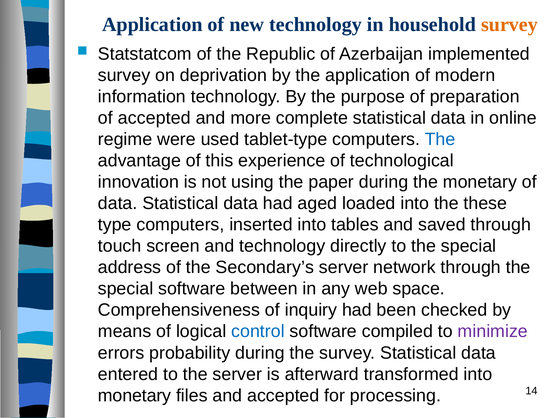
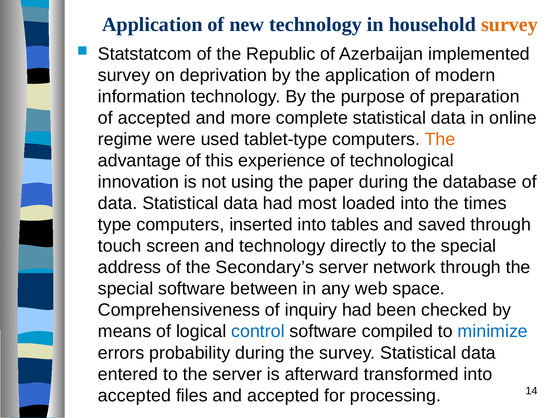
The at (440, 139) colour: blue -> orange
the monetary: monetary -> database
aged: aged -> most
these: these -> times
minimize colour: purple -> blue
monetary at (135, 395): monetary -> accepted
